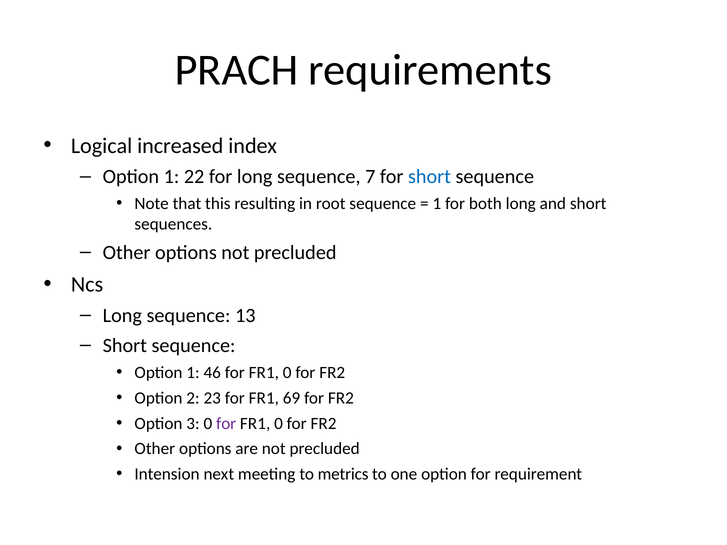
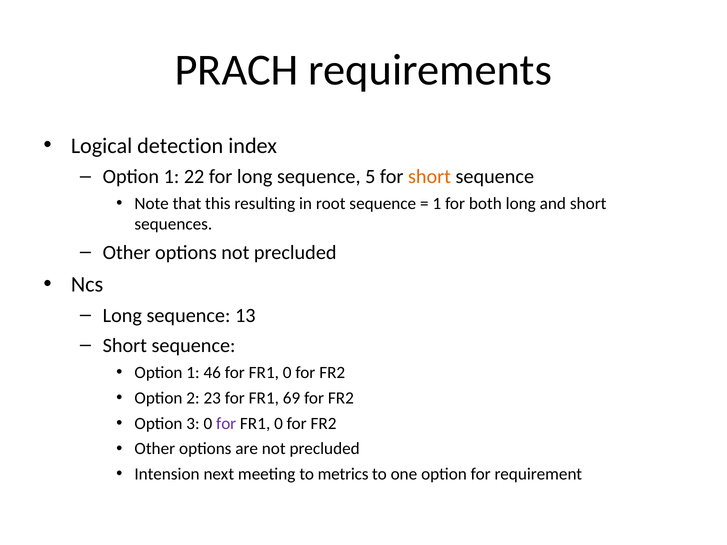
increased: increased -> detection
7: 7 -> 5
short at (429, 177) colour: blue -> orange
